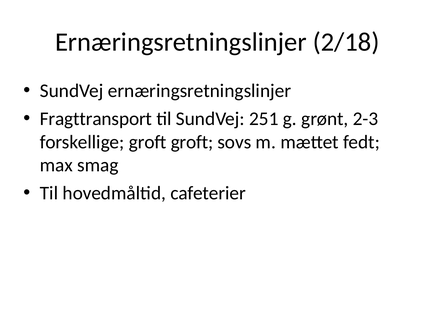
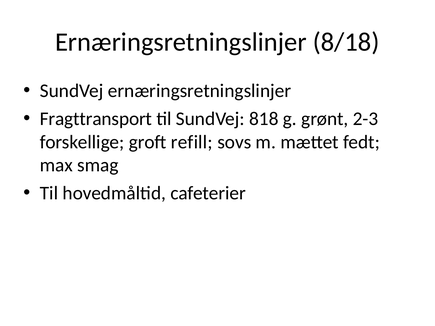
2/18: 2/18 -> 8/18
251: 251 -> 818
groft groft: groft -> refill
